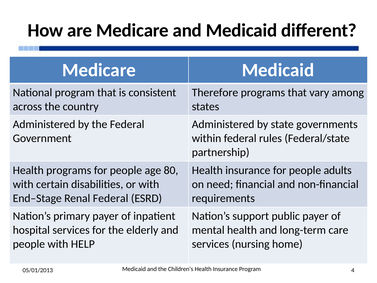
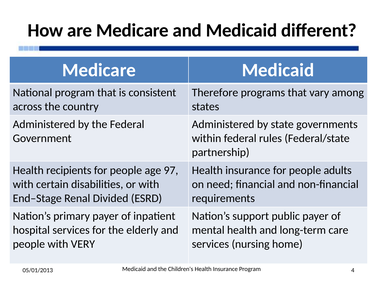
Health programs: programs -> recipients
80: 80 -> 97
Renal Federal: Federal -> Divided
HELP: HELP -> VERY
